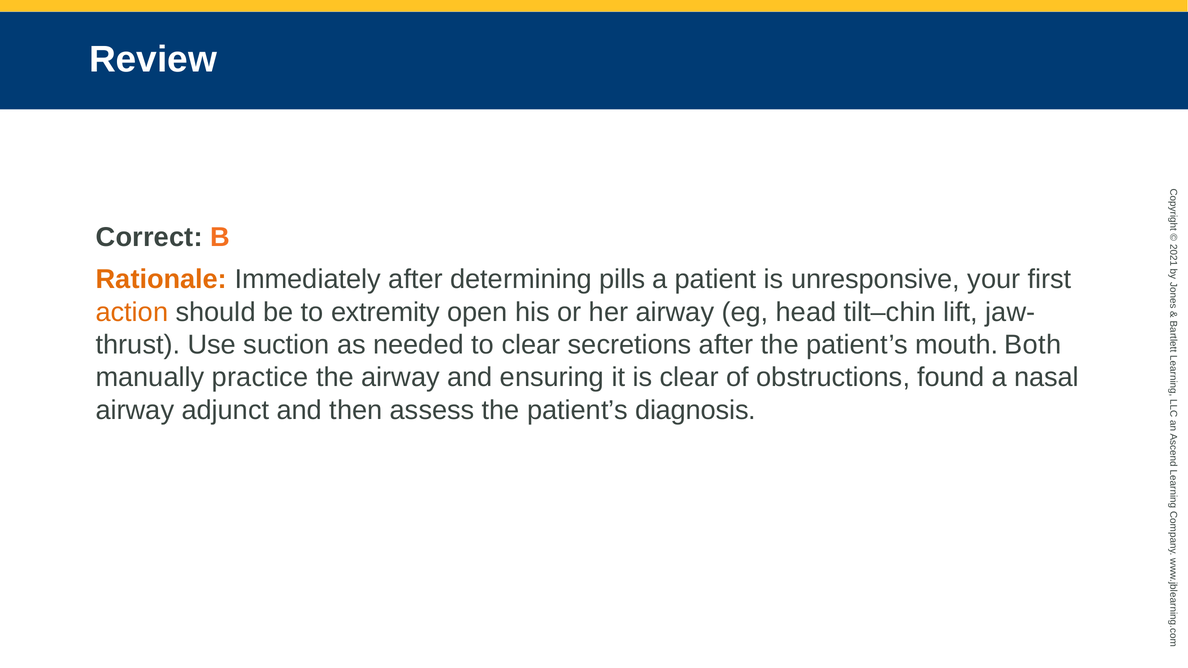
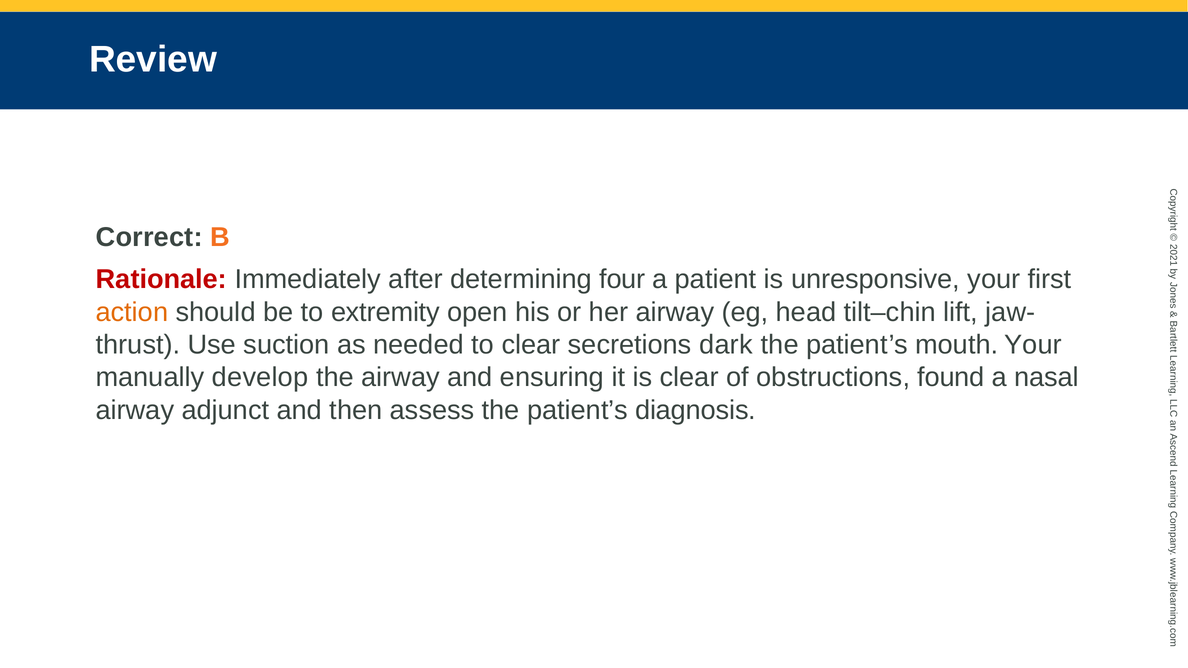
Rationale colour: orange -> red
pills: pills -> four
secretions after: after -> dark
mouth Both: Both -> Your
practice: practice -> develop
